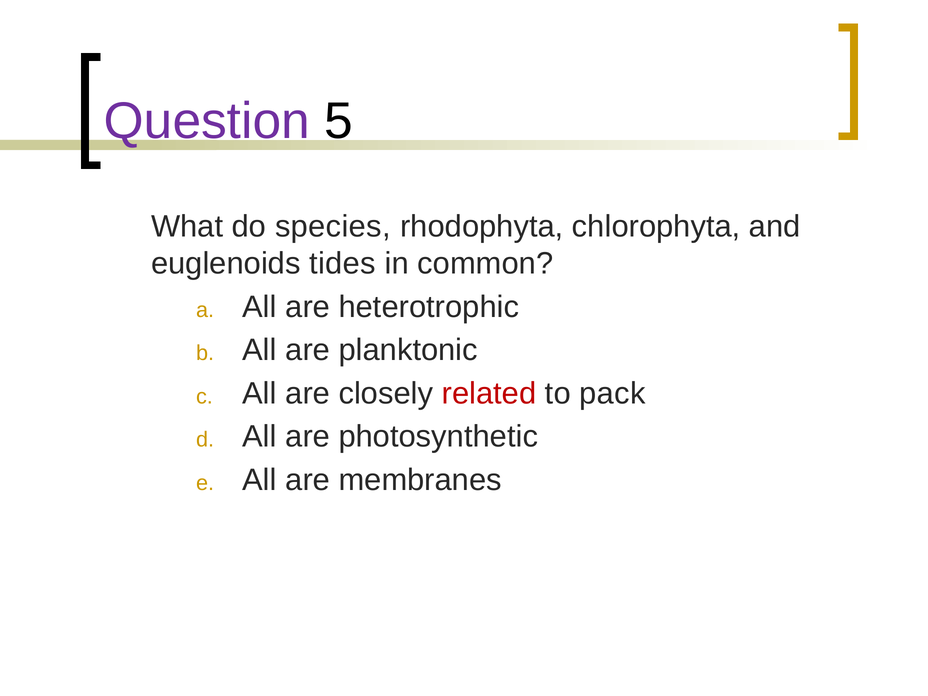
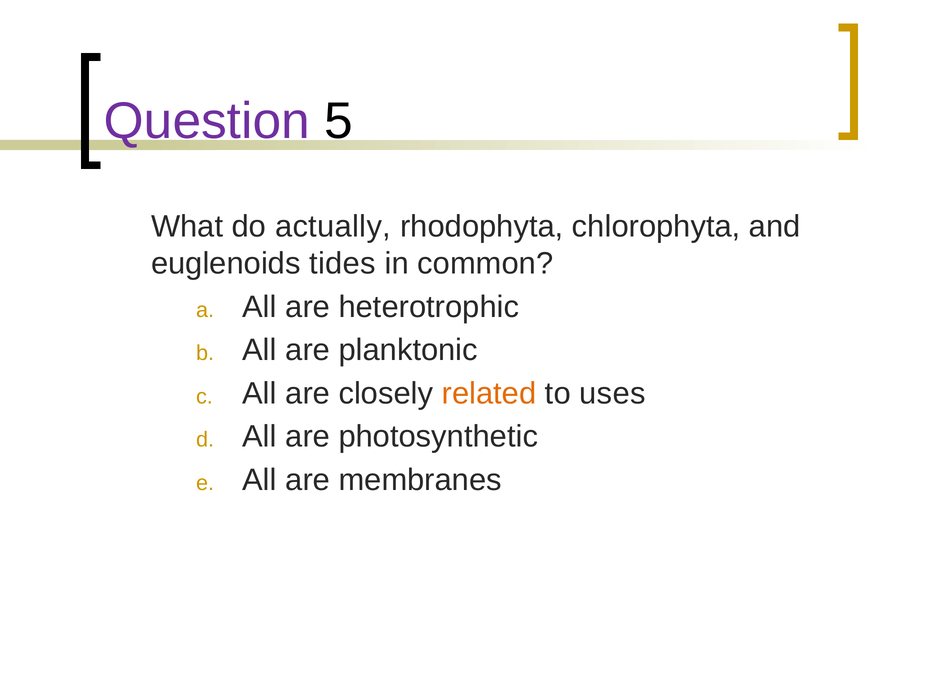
species: species -> actually
related colour: red -> orange
pack: pack -> uses
